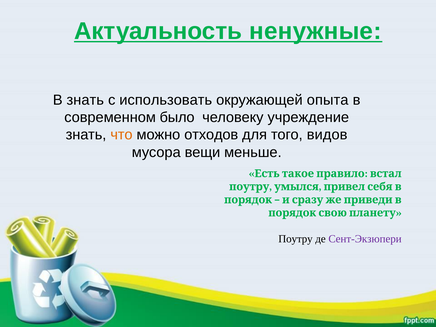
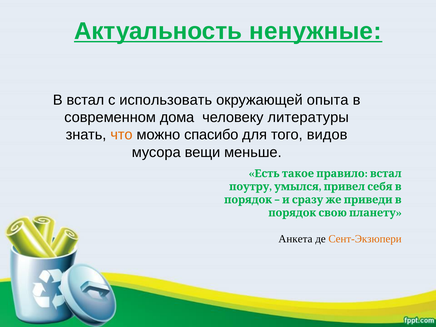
В знать: знать -> встал
было: было -> дома
учреждение: учреждение -> литературы
отходов: отходов -> спасибо
Поутру at (296, 239): Поутру -> Анкета
Сент-Экзюпери colour: purple -> orange
